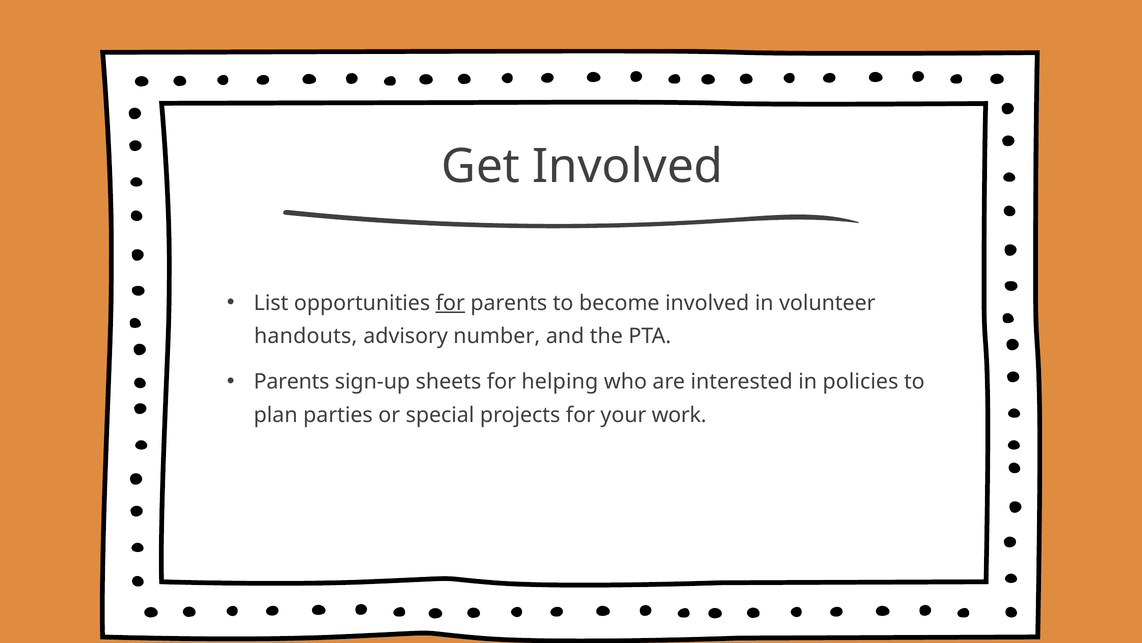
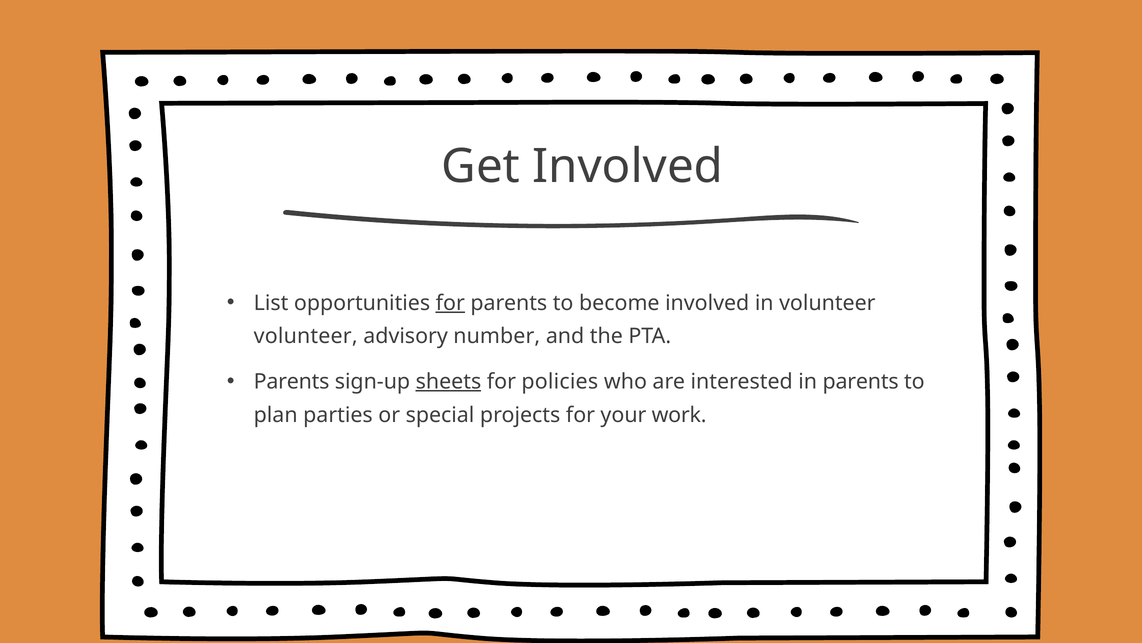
handouts at (306, 336): handouts -> volunteer
sheets underline: none -> present
helping: helping -> policies
in policies: policies -> parents
